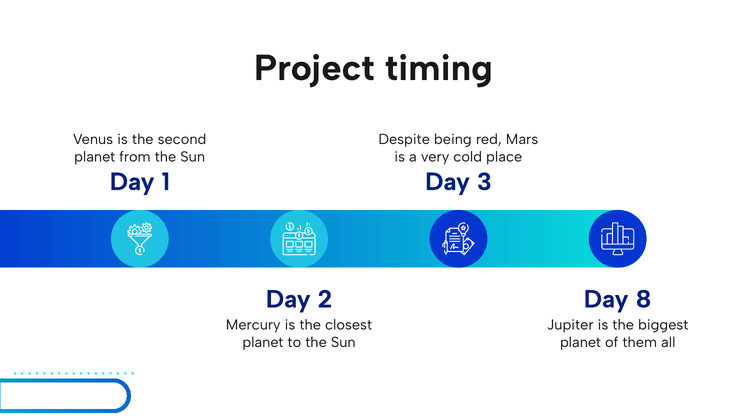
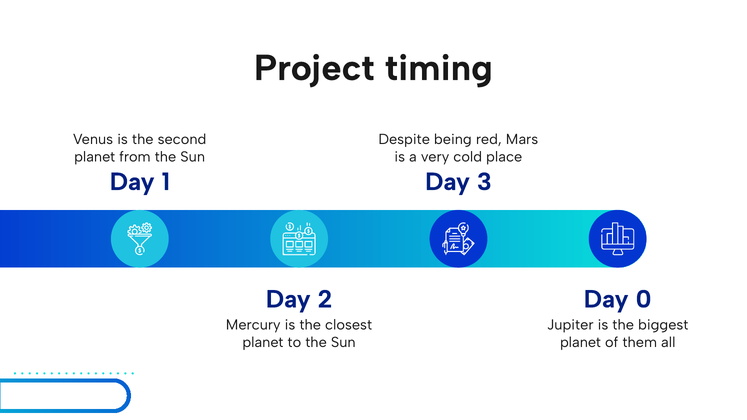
8: 8 -> 0
